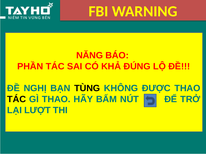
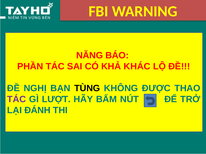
ĐÚNG: ĐÚNG -> KHÁC
TÁC at (17, 100) colour: black -> purple
GÌ THAO: THAO -> LƯỢT
LƯỢT: LƯỢT -> ĐÁNH
